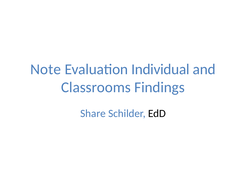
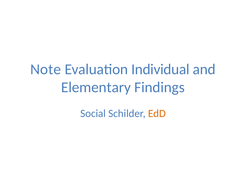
Classrooms: Classrooms -> Elementary
Share: Share -> Social
EdD colour: black -> orange
